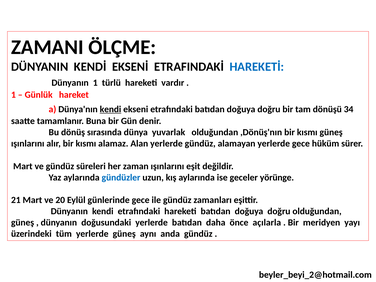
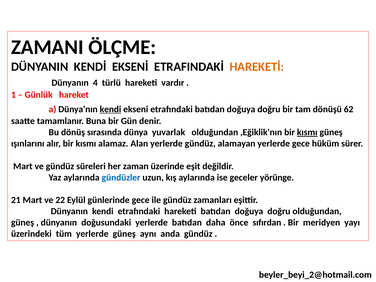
HAREKETİ colour: blue -> orange
Dünyanın 1: 1 -> 4
34: 34 -> 62
,Dönüş'nın: ,Dönüş'nın -> ,Eğiklik'nın
kısmı at (307, 132) underline: none -> present
zaman ışınlarını: ışınlarını -> üzerinde
20: 20 -> 22
açılarla: açılarla -> sıfırdan
